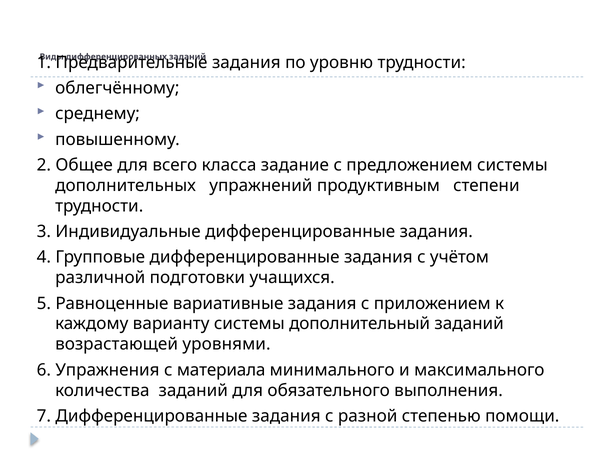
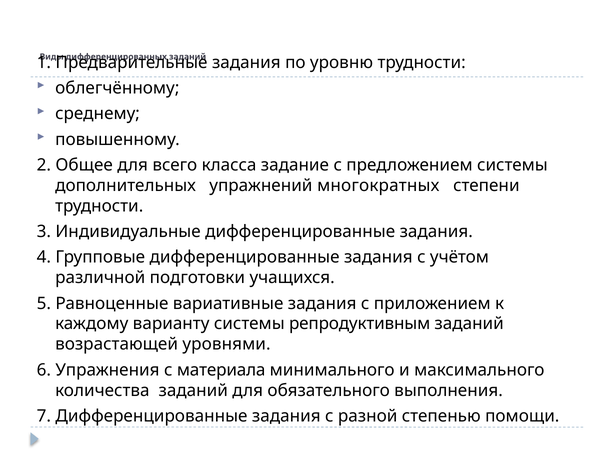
продуктивным: продуктивным -> многократных
дополнительный: дополнительный -> репродуктивным
